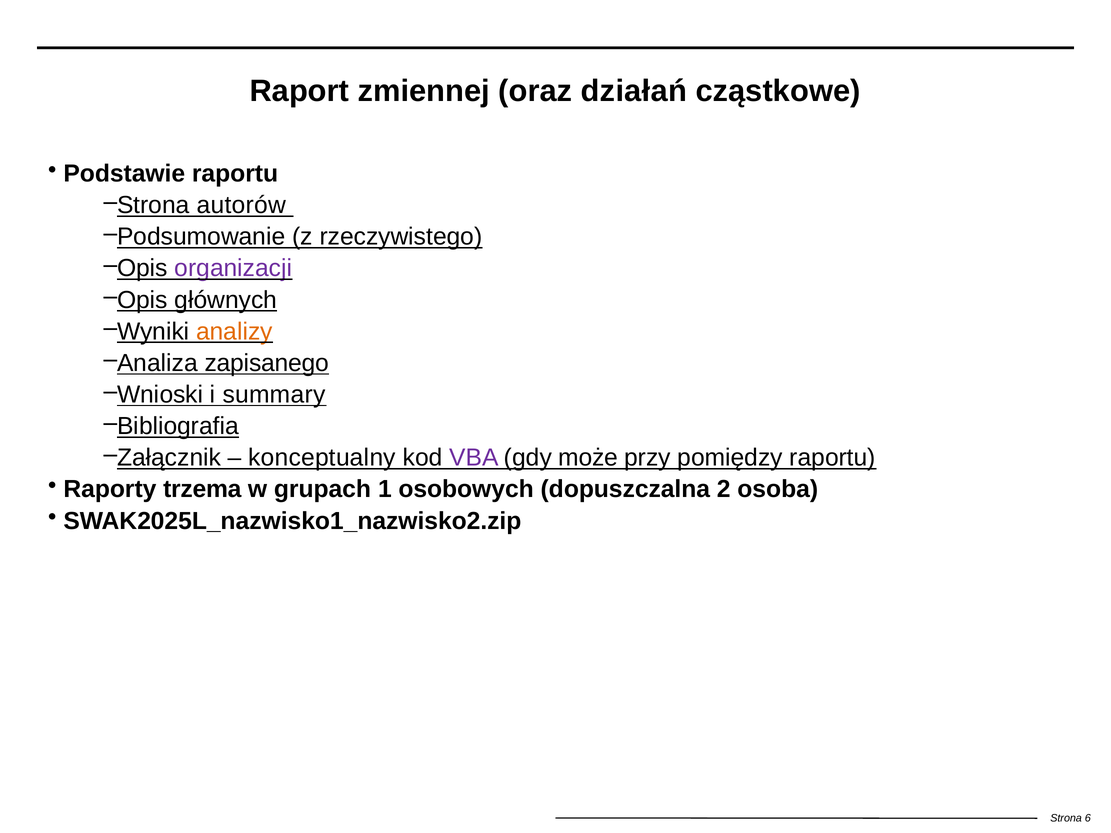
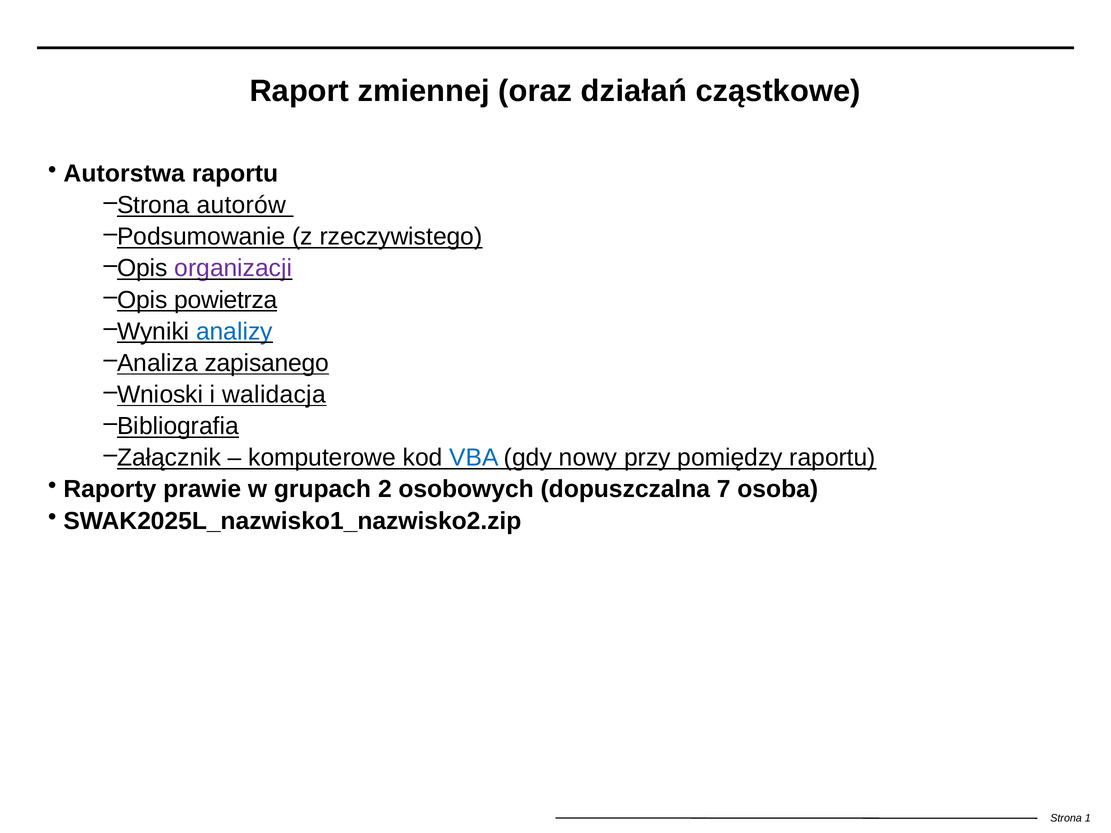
Podstawie: Podstawie -> Autorstwa
głównych: głównych -> powietrza
analizy colour: orange -> blue
summary: summary -> walidacja
konceptualny: konceptualny -> komputerowe
VBA colour: purple -> blue
może: może -> nowy
trzema: trzema -> prawie
1: 1 -> 2
2: 2 -> 7
6: 6 -> 1
